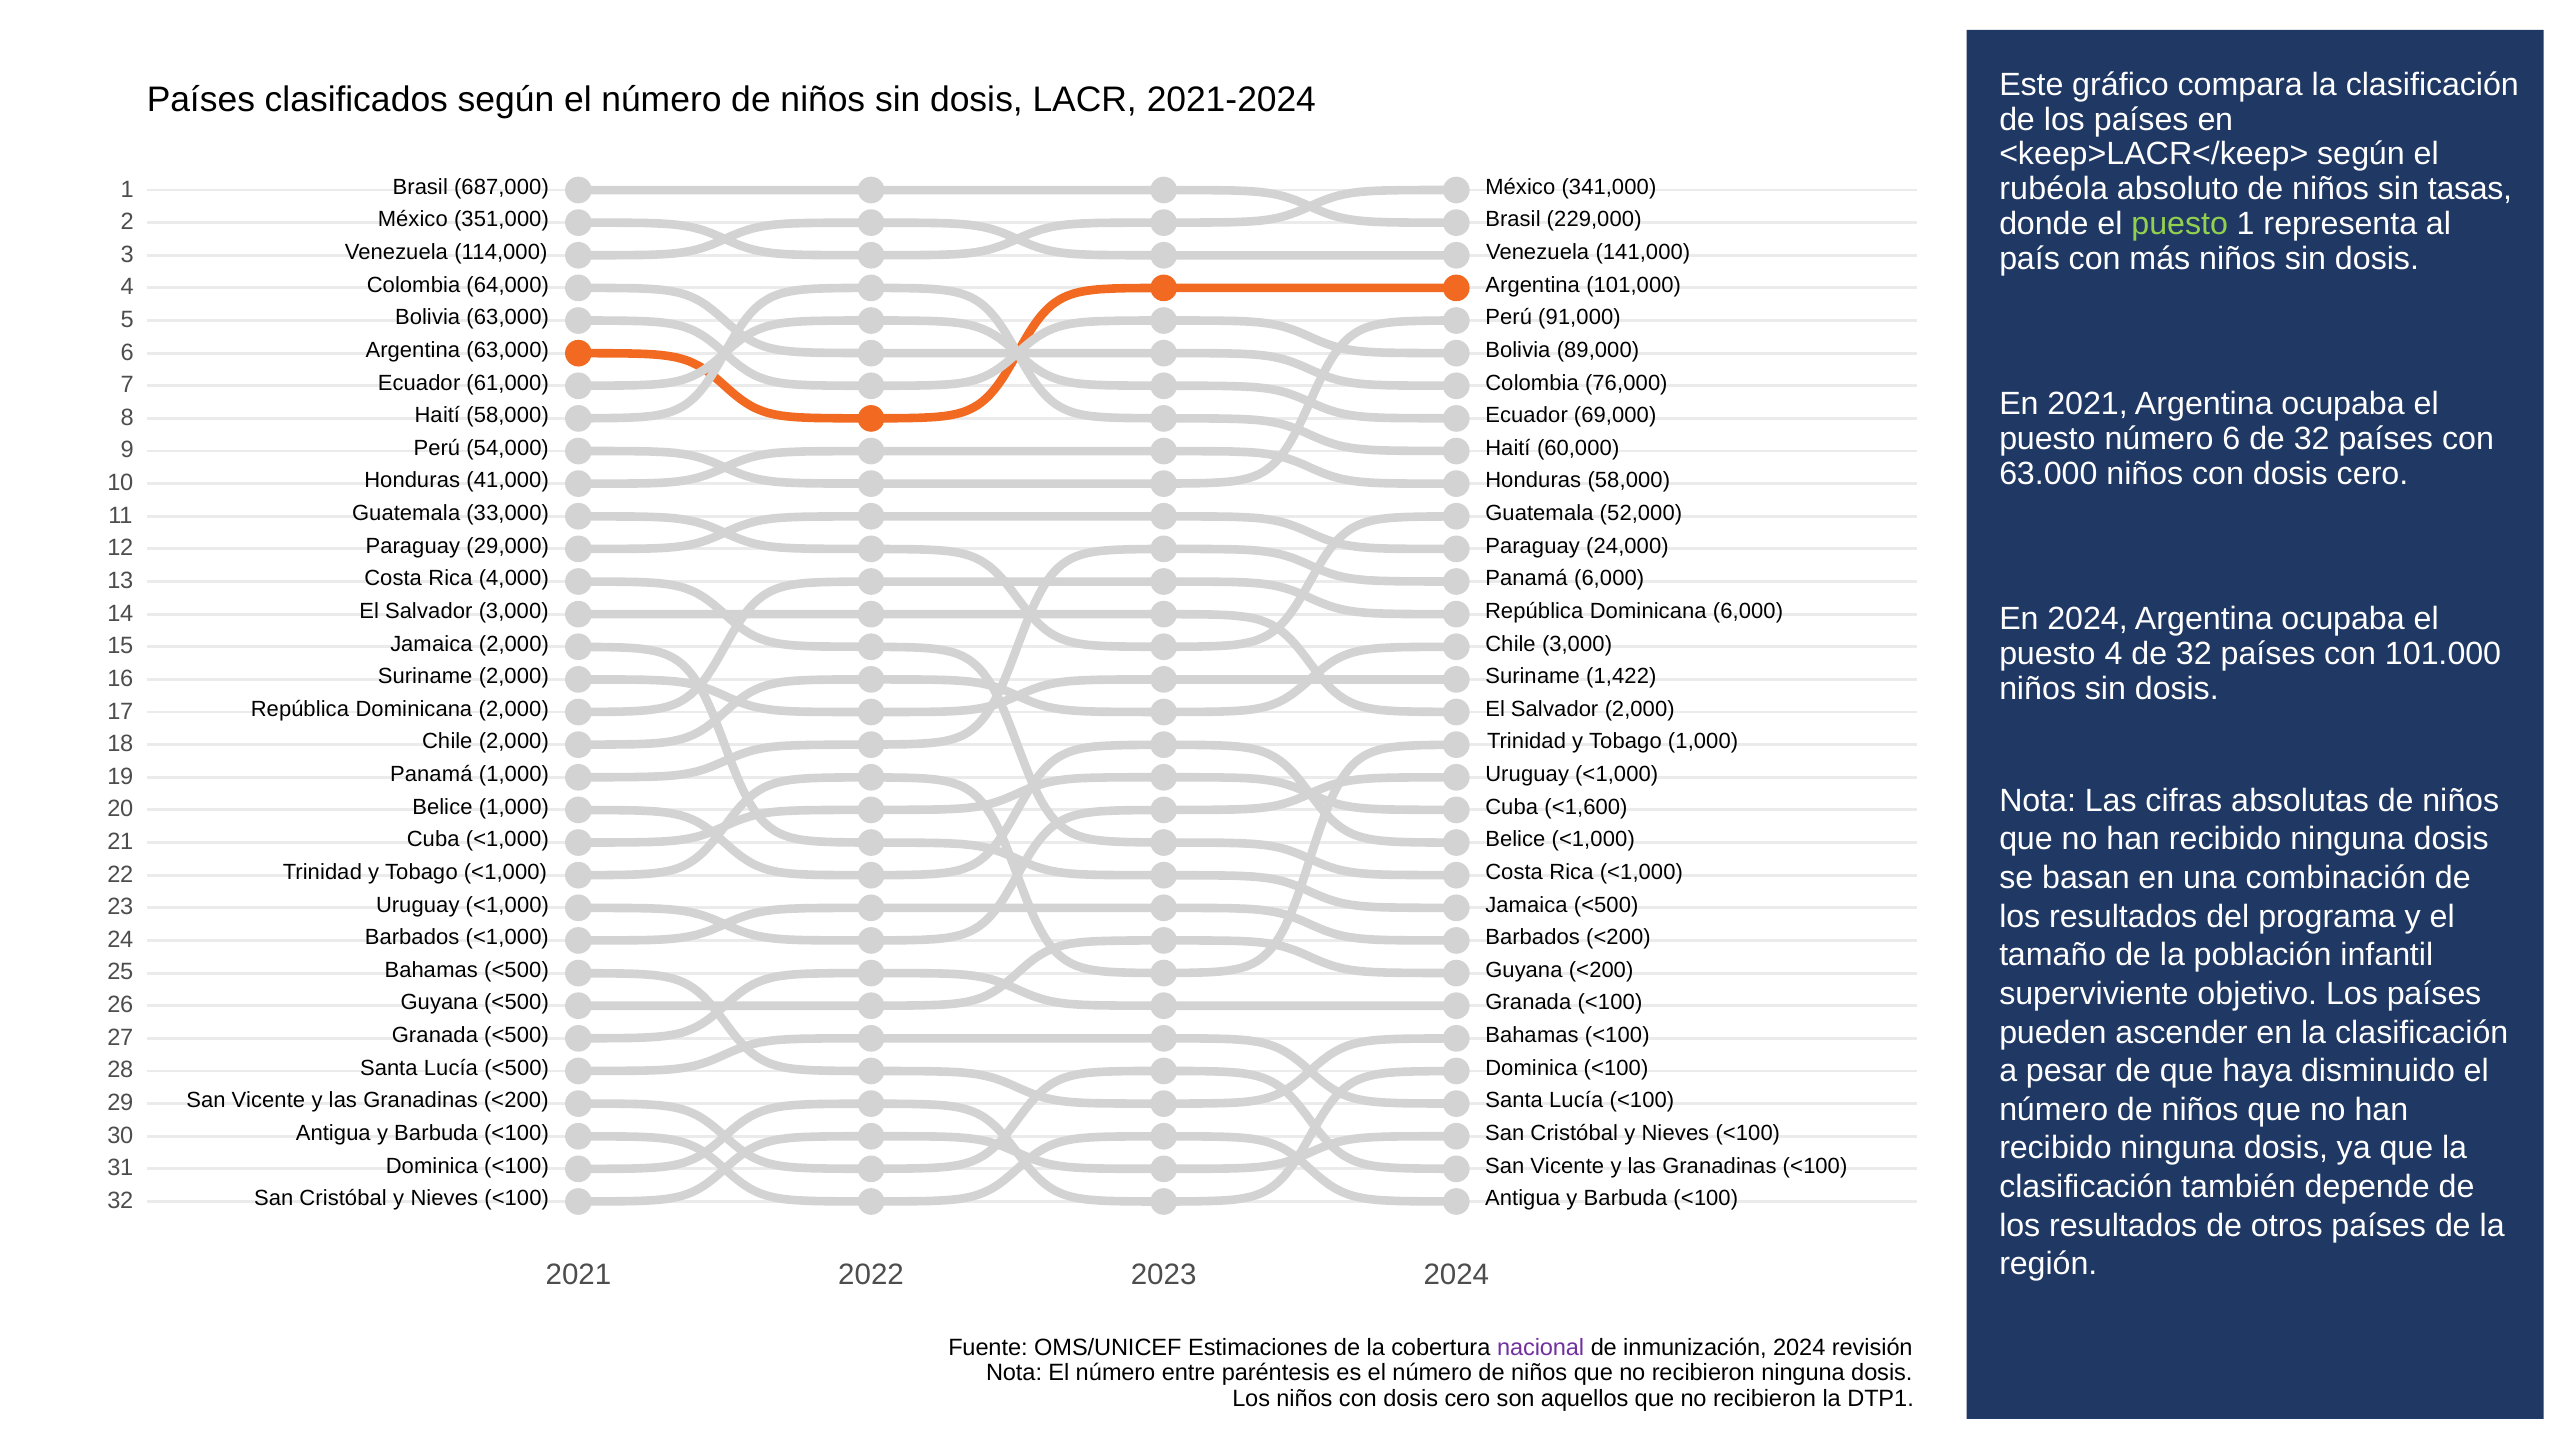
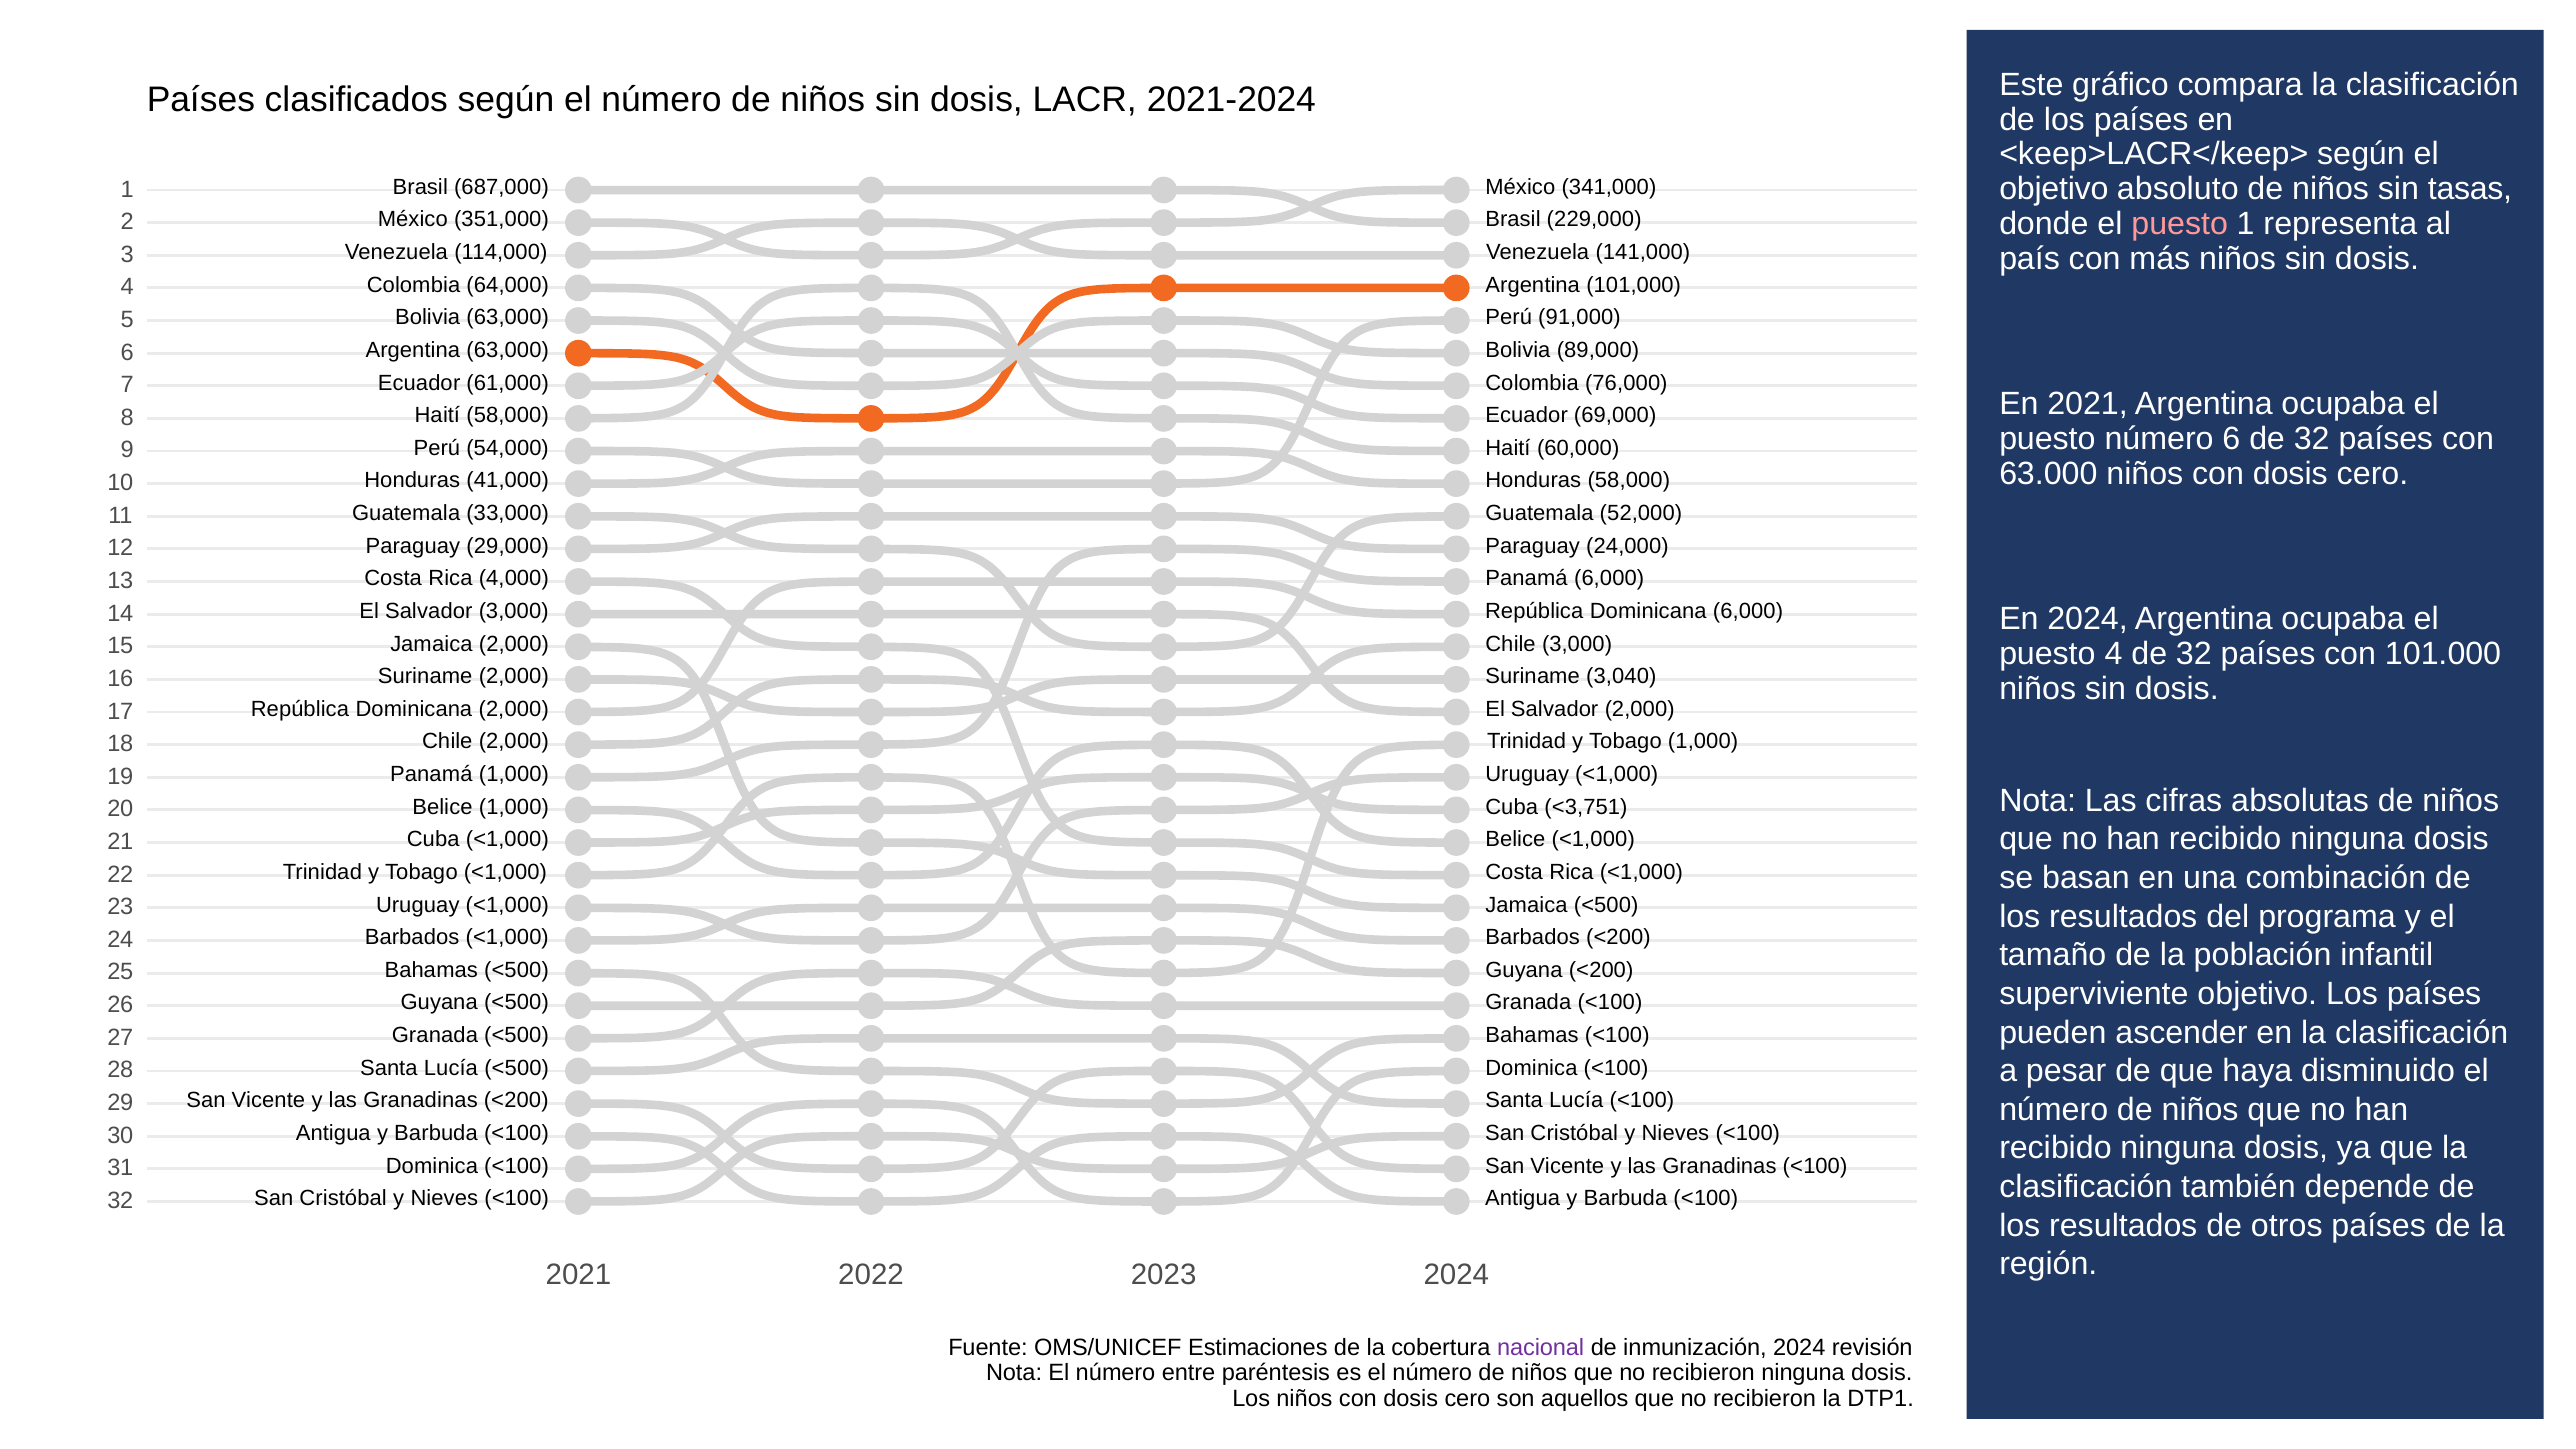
rubéola at (2054, 189): rubéola -> objetivo
puesto at (2180, 224) colour: light green -> pink
1,422: 1,422 -> 3,040
<1,600: <1,600 -> <3,751
